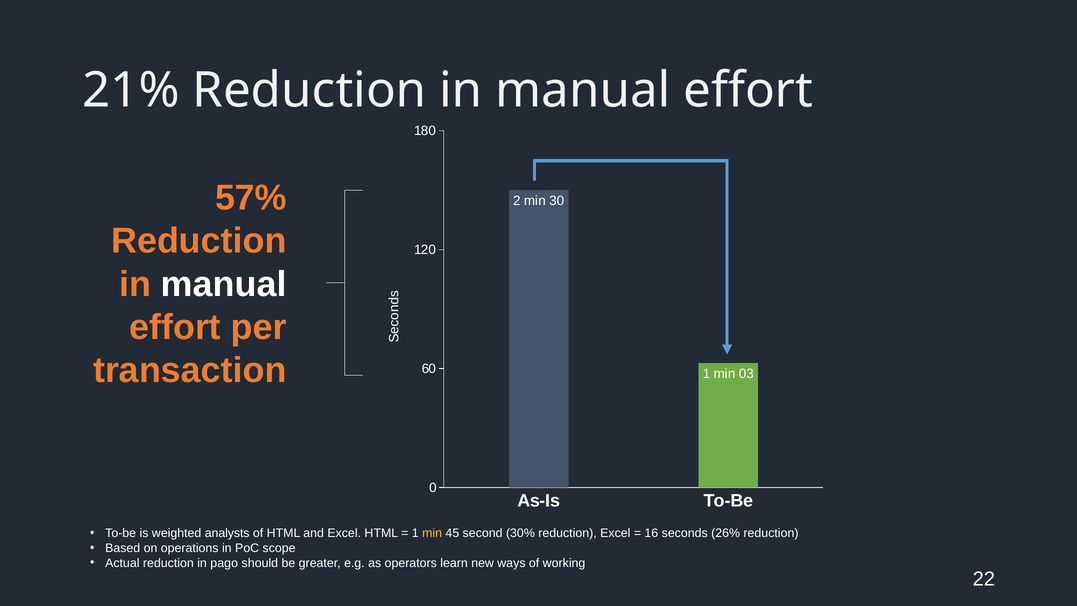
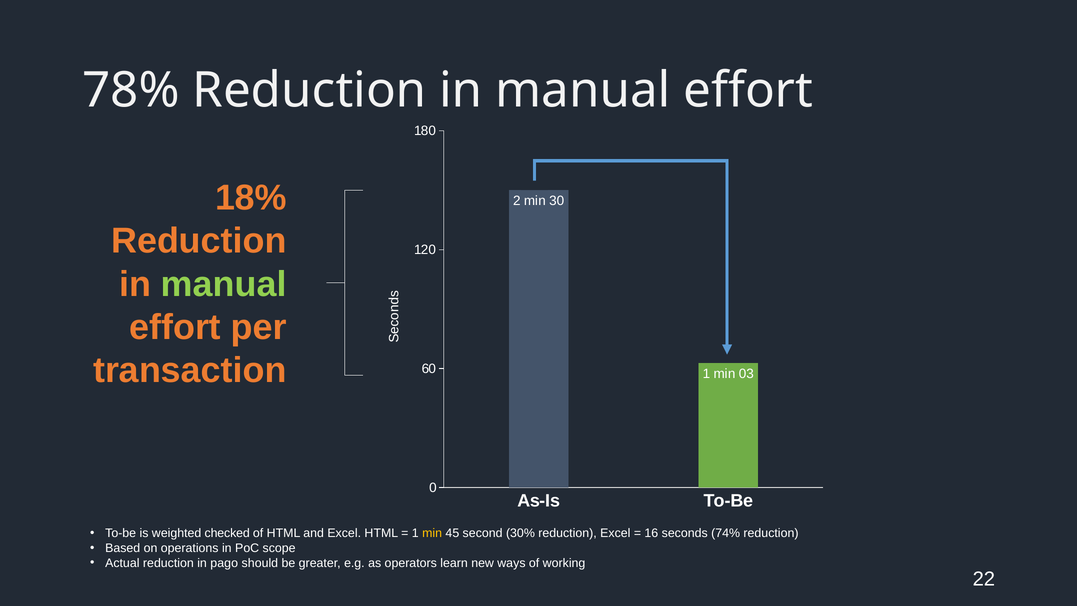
21%: 21% -> 78%
57%: 57% -> 18%
manual at (224, 284) colour: white -> light green
analysts: analysts -> checked
26%: 26% -> 74%
